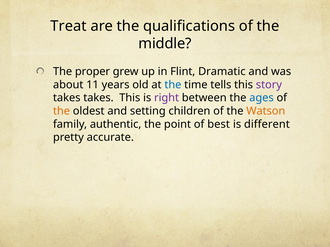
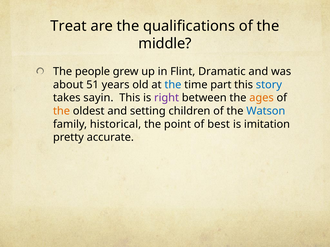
proper: proper -> people
11: 11 -> 51
tells: tells -> part
story colour: purple -> blue
takes takes: takes -> sayin
ages colour: blue -> orange
Watson colour: orange -> blue
authentic: authentic -> historical
different: different -> imitation
